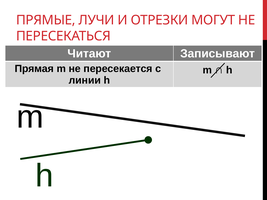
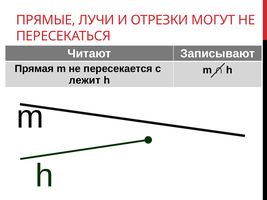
линии: линии -> лежит
